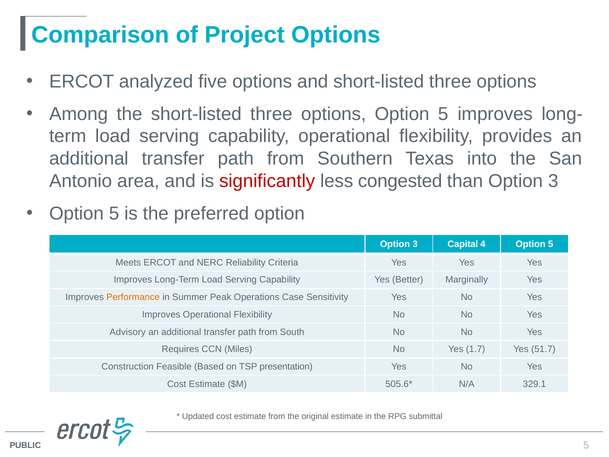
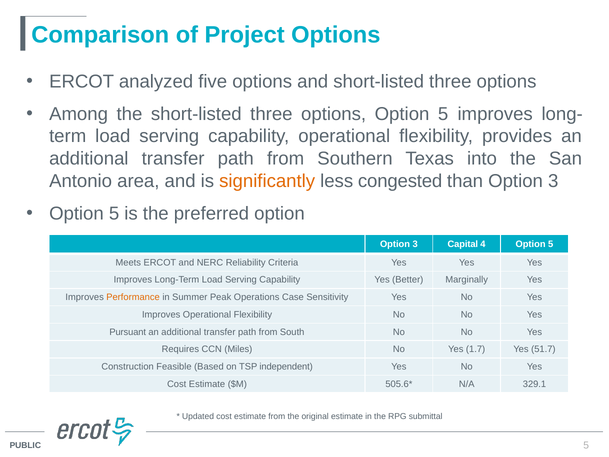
significantly colour: red -> orange
Advisory: Advisory -> Pursuant
presentation: presentation -> independent
